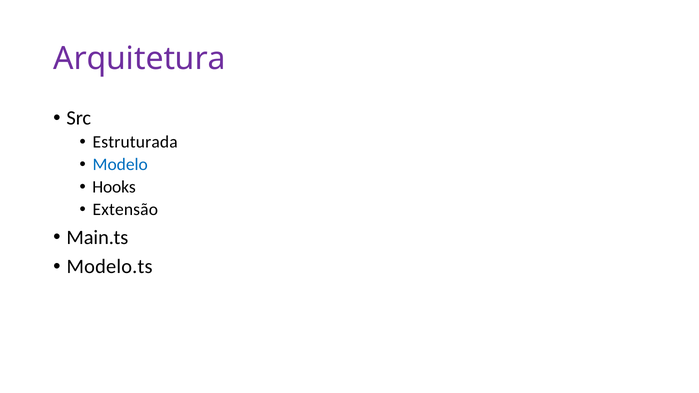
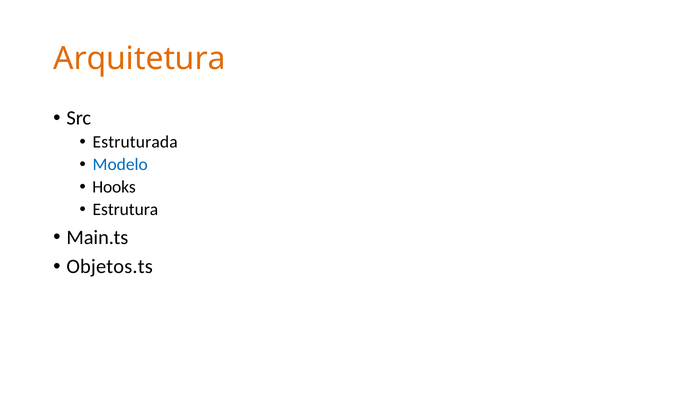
Arquitetura colour: purple -> orange
Extensão: Extensão -> Estrutura
Modelo.ts: Modelo.ts -> Objetos.ts
